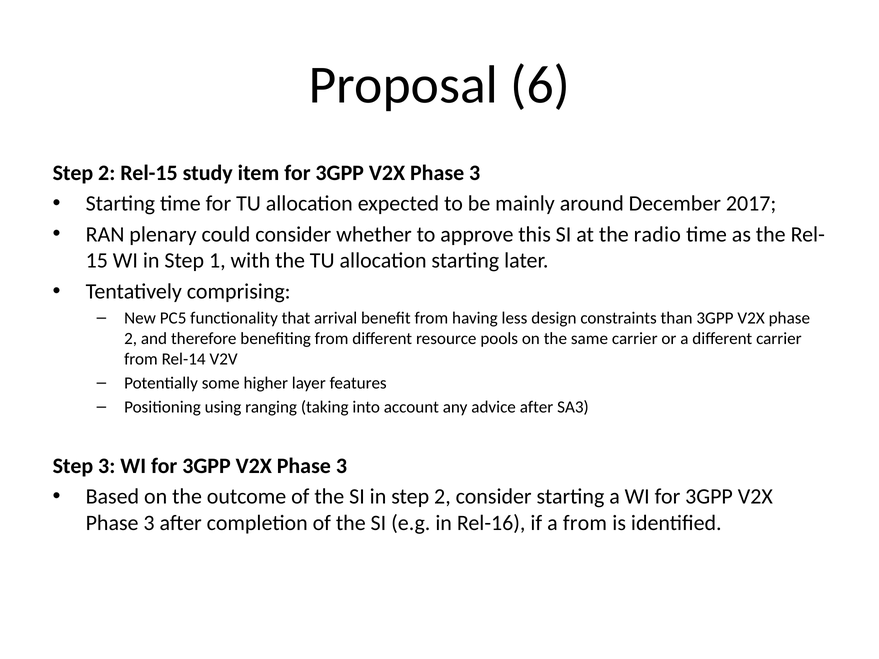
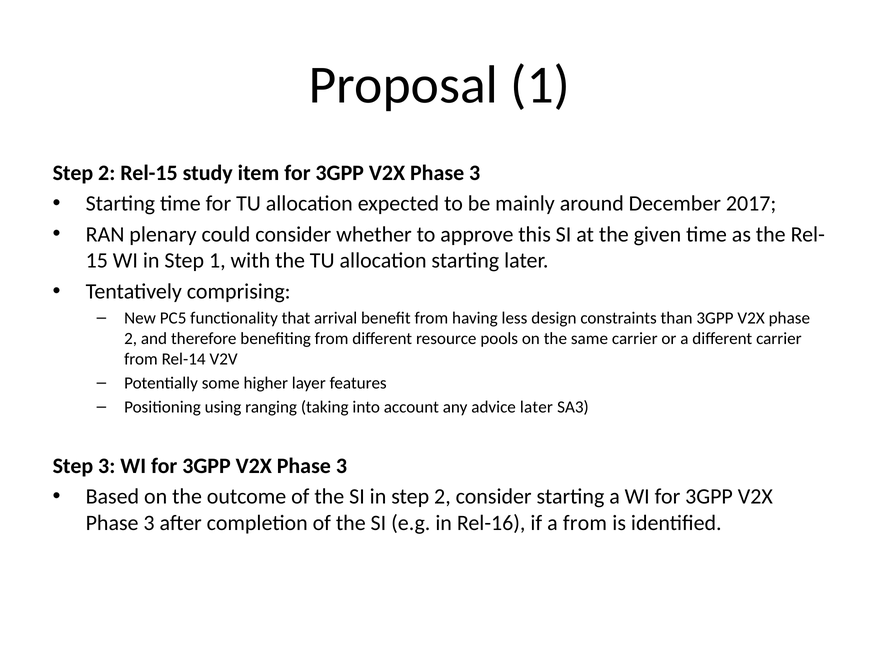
Proposal 6: 6 -> 1
radio: radio -> given
advice after: after -> later
